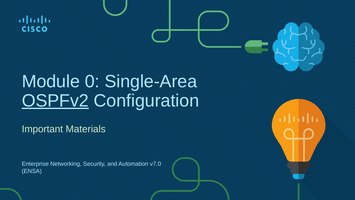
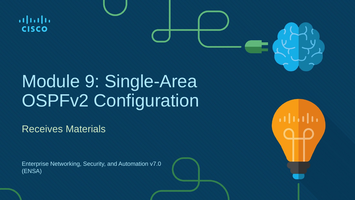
0: 0 -> 9
OSPFv2 underline: present -> none
Important: Important -> Receives
